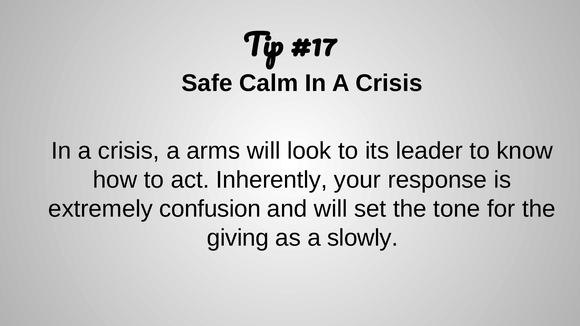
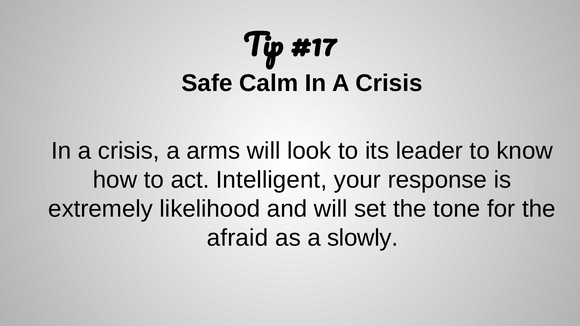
Inherently: Inherently -> Intelligent
confusion: confusion -> likelihood
giving: giving -> afraid
